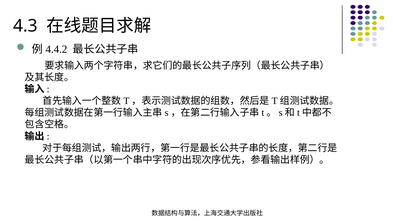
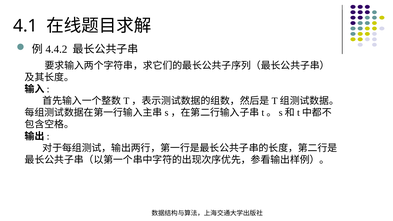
4.3: 4.3 -> 4.1
